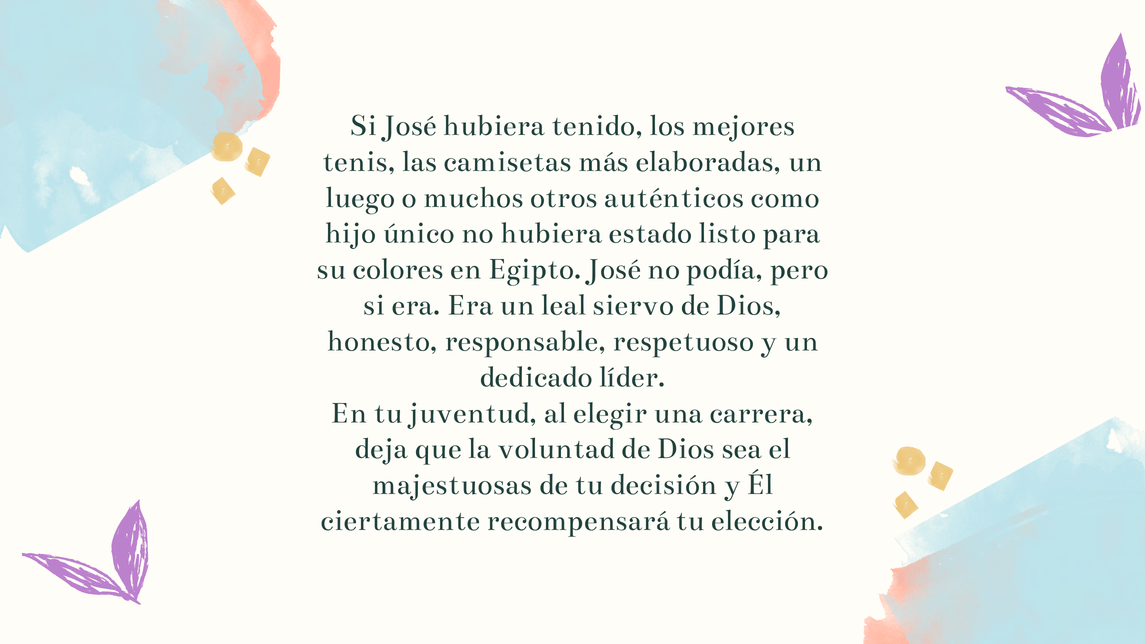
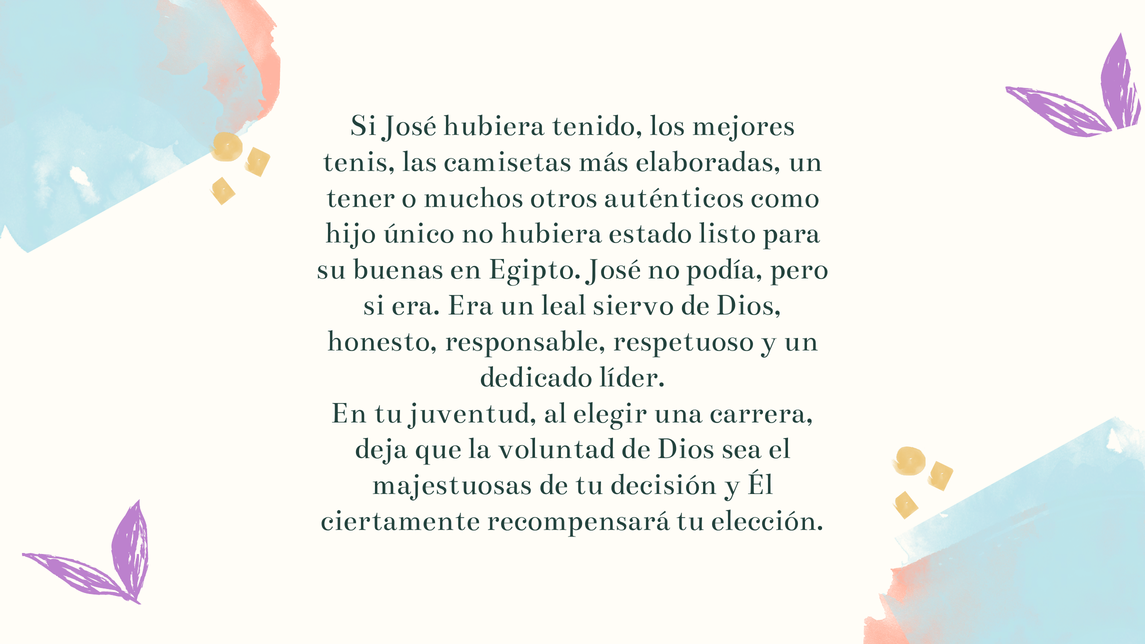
luego: luego -> tener
colores: colores -> buenas
